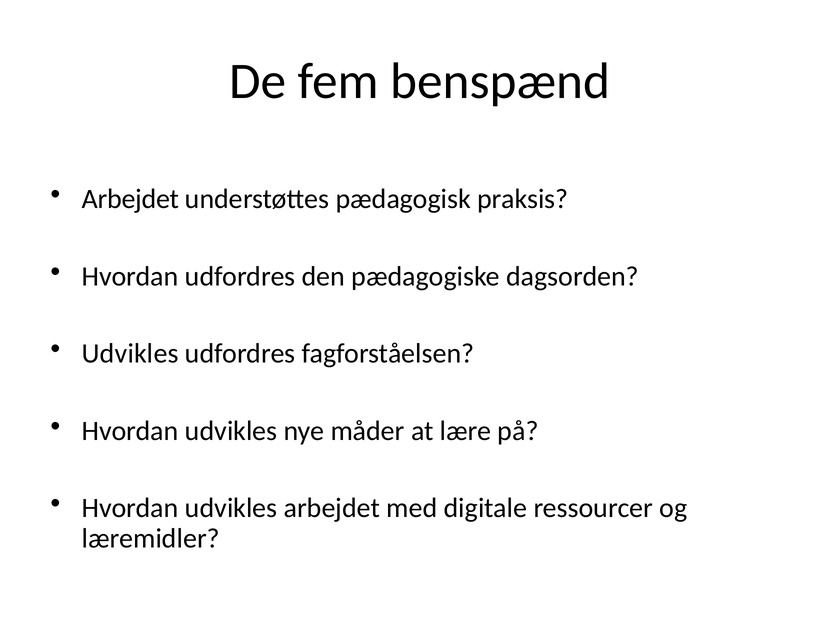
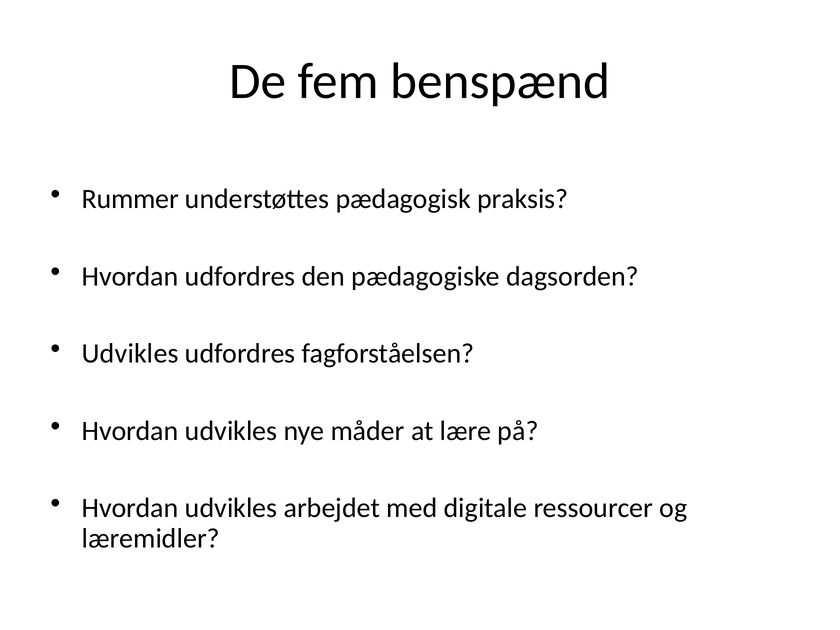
Arbejdet at (130, 199): Arbejdet -> Rummer
